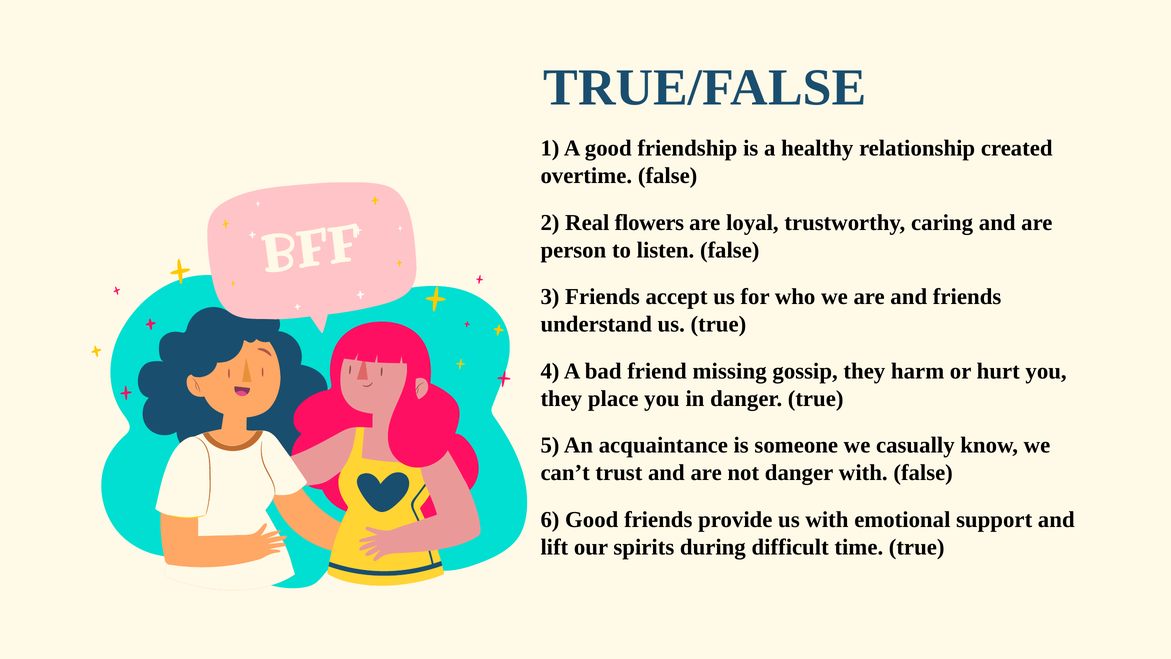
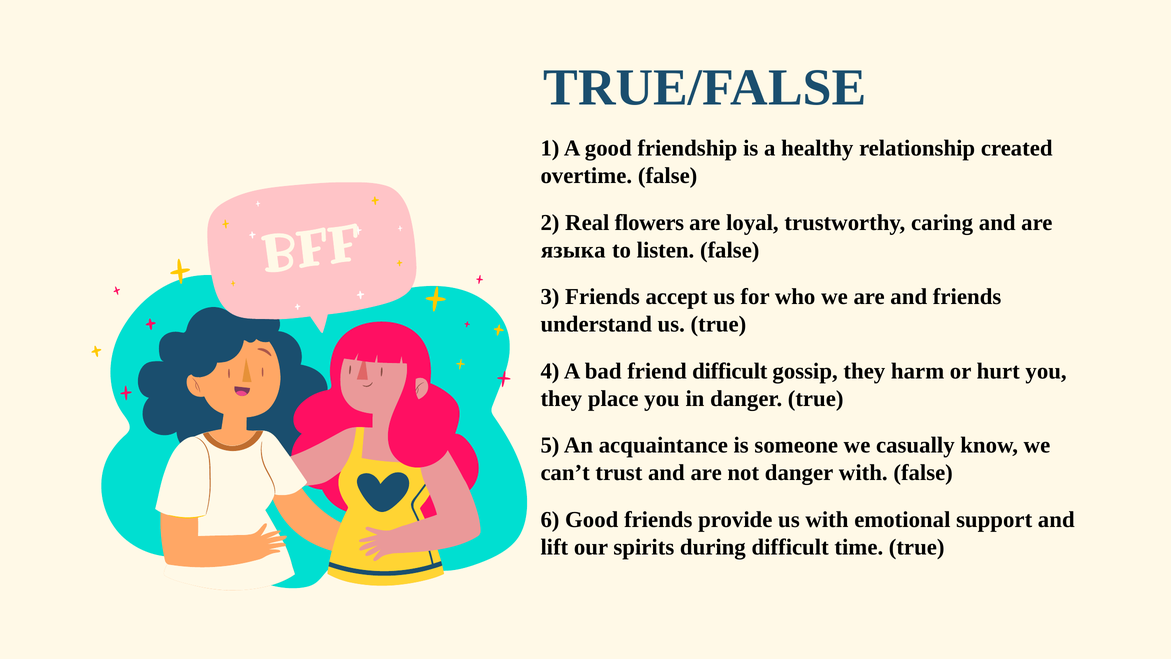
person: person -> языка
friend missing: missing -> difficult
